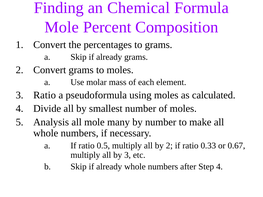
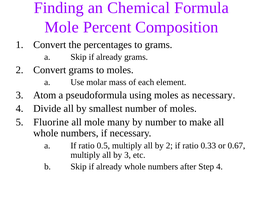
3 Ratio: Ratio -> Atom
as calculated: calculated -> necessary
Analysis: Analysis -> Fluorine
